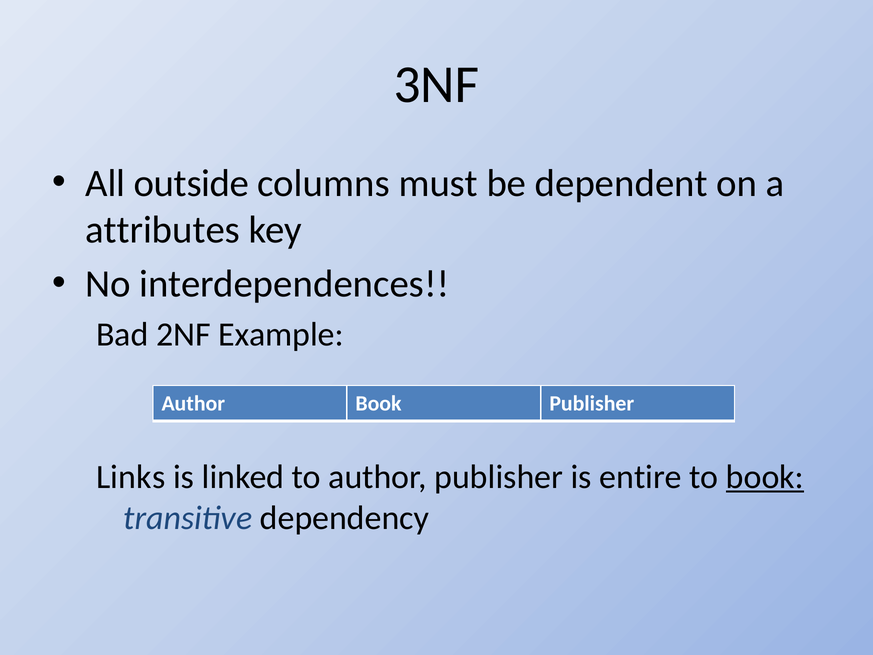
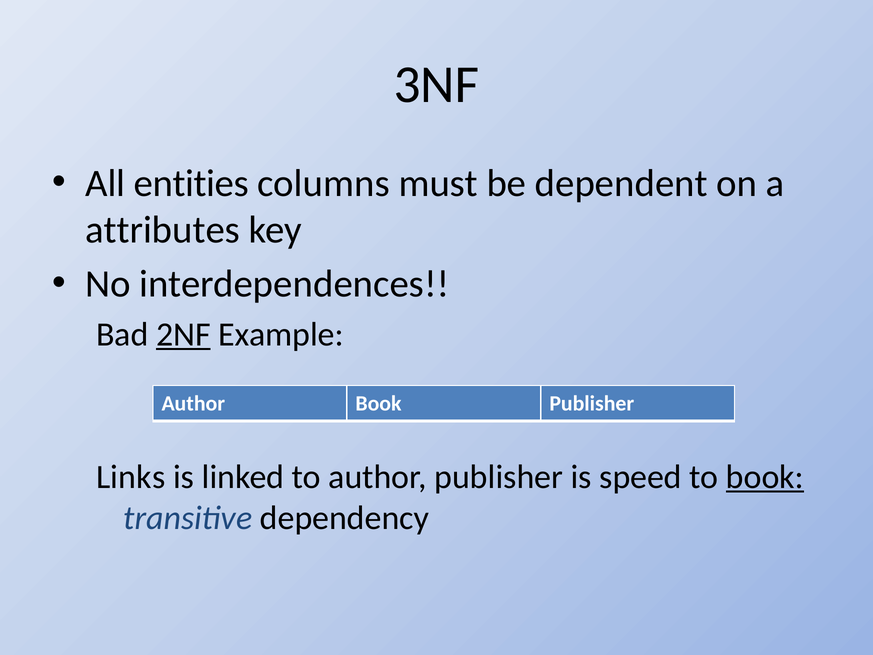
outside: outside -> entities
2NF underline: none -> present
entire: entire -> speed
